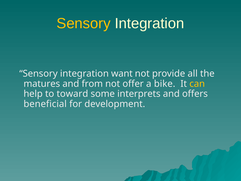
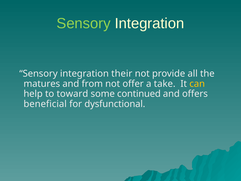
Sensory at (84, 23) colour: yellow -> light green
want: want -> their
bike: bike -> take
interprets: interprets -> continued
development: development -> dysfunctional
